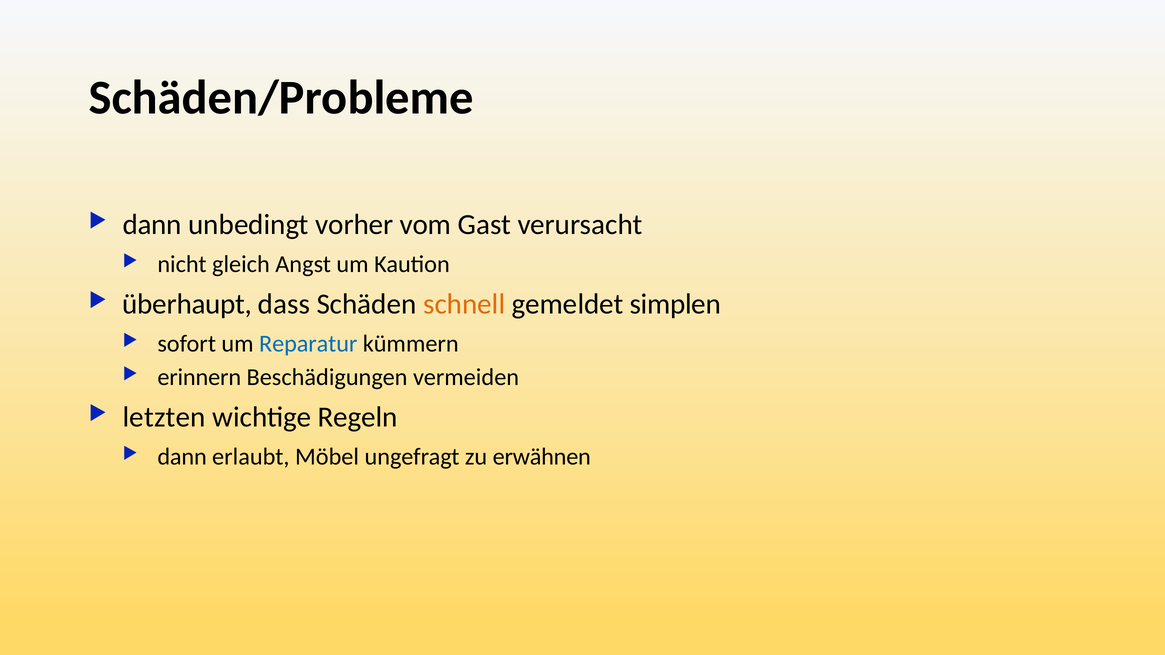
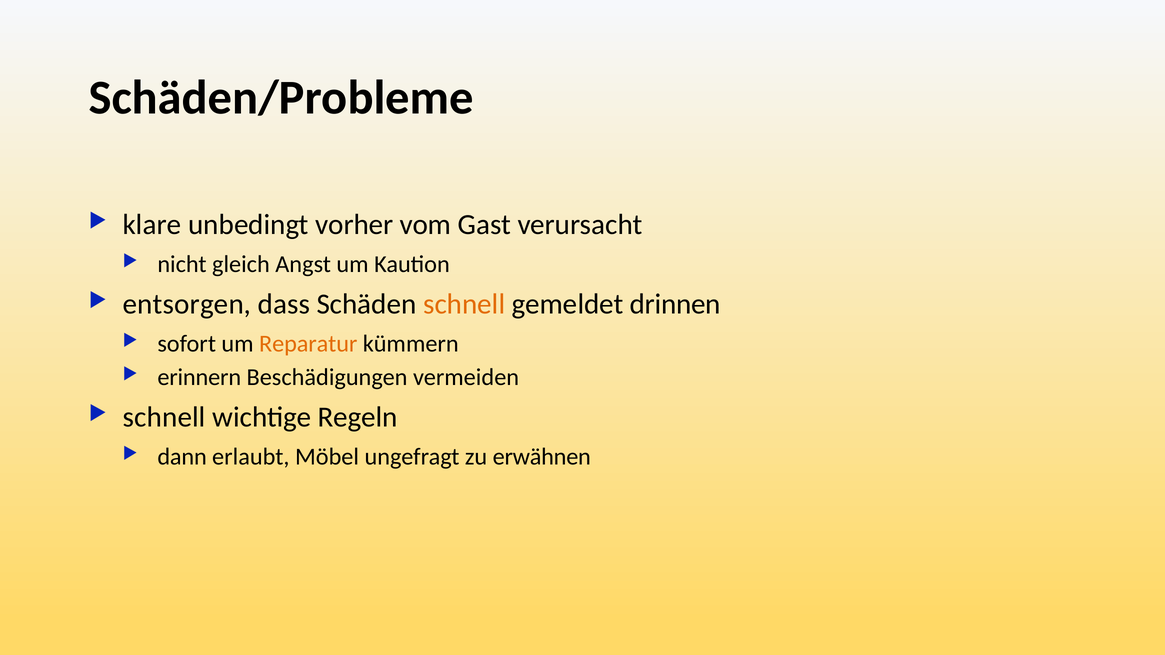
dann at (152, 225): dann -> klare
überhaupt: überhaupt -> entsorgen
simplen: simplen -> drinnen
Reparatur colour: blue -> orange
letzten at (164, 417): letzten -> schnell
